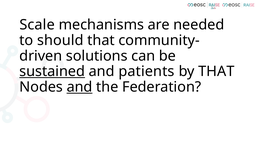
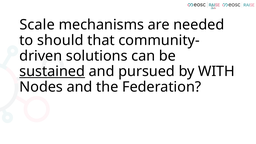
patients: patients -> pursued
by THAT: THAT -> WITH
and at (80, 87) underline: present -> none
